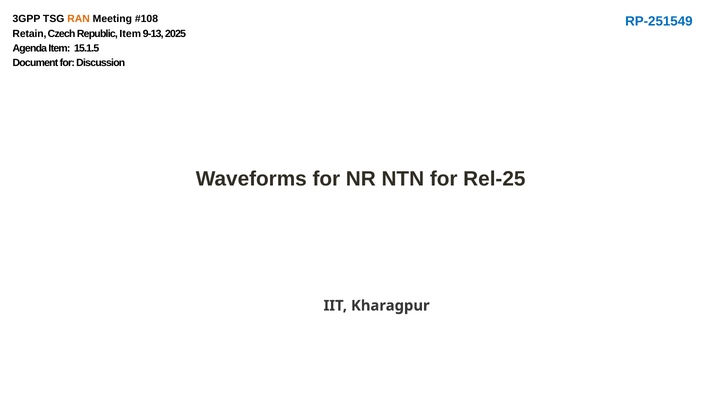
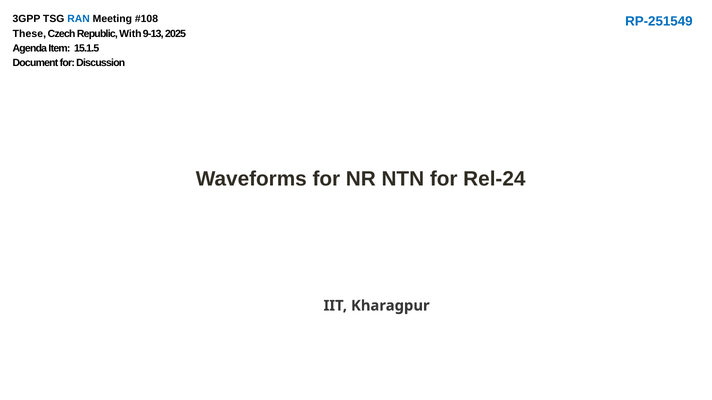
RAN colour: orange -> blue
Retain: Retain -> These
Republic Item: Item -> With
Rel-25: Rel-25 -> Rel-24
